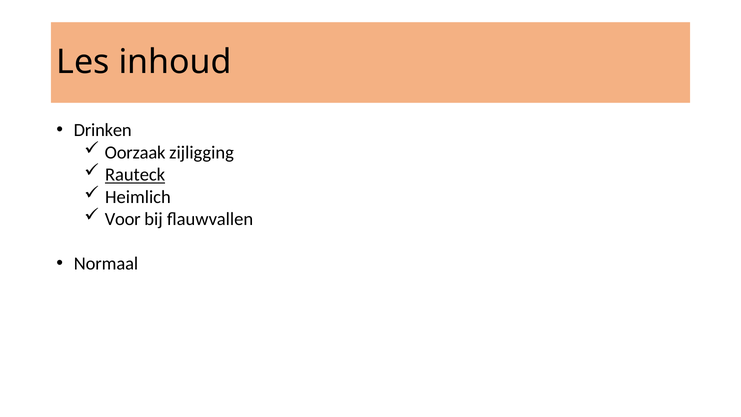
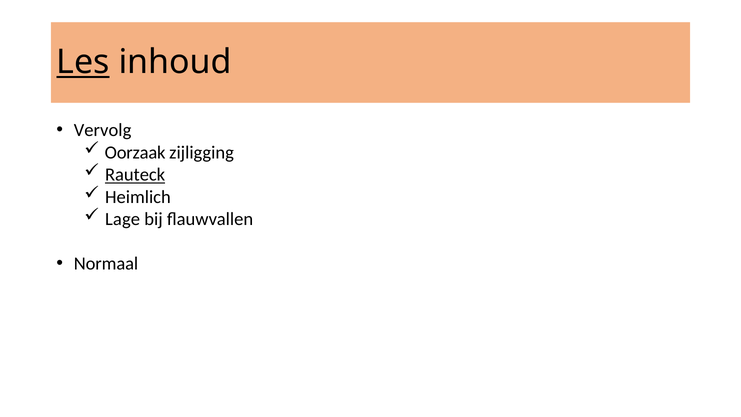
Les underline: none -> present
Drinken: Drinken -> Vervolg
Voor: Voor -> Lage
